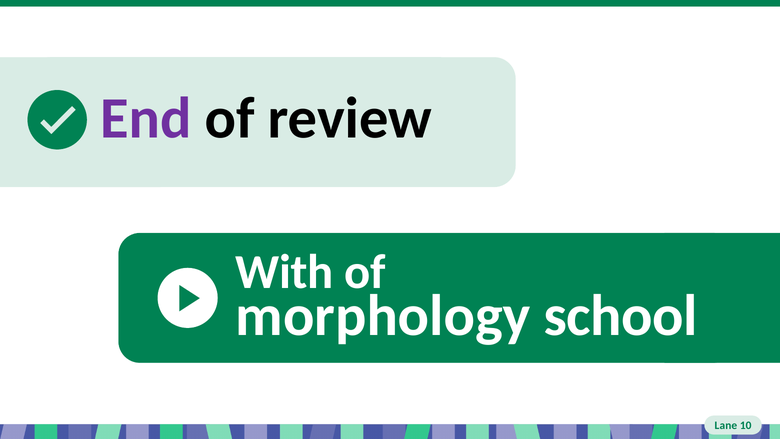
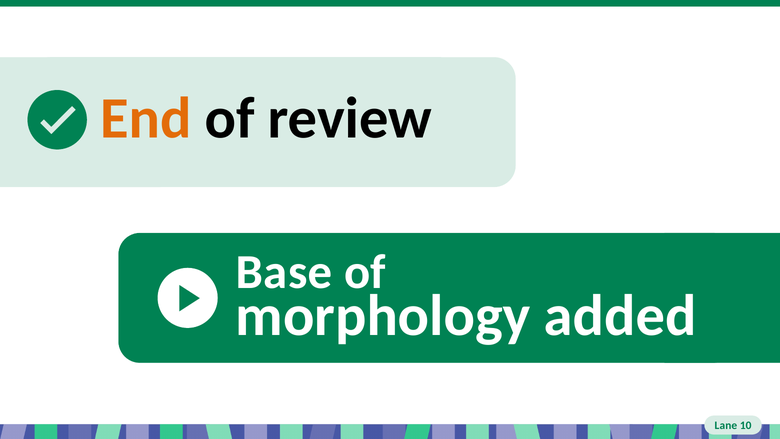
End at (146, 119) colour: purple -> orange
With: With -> Base
school: school -> added
